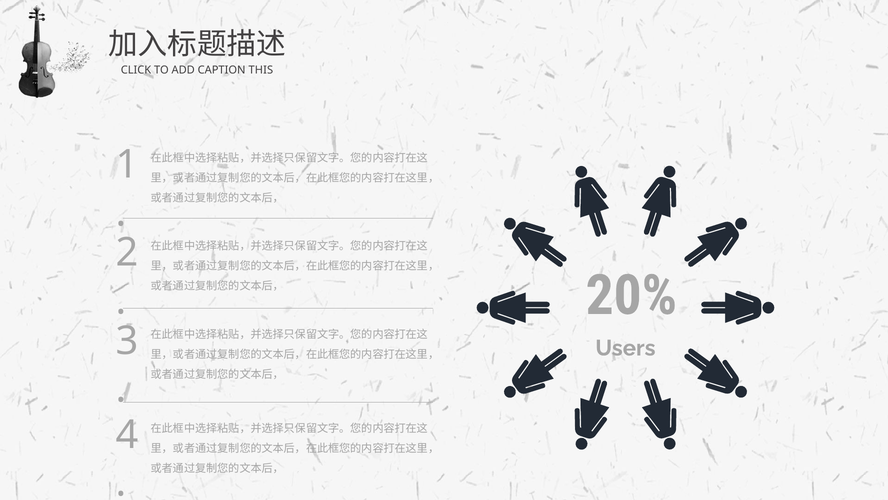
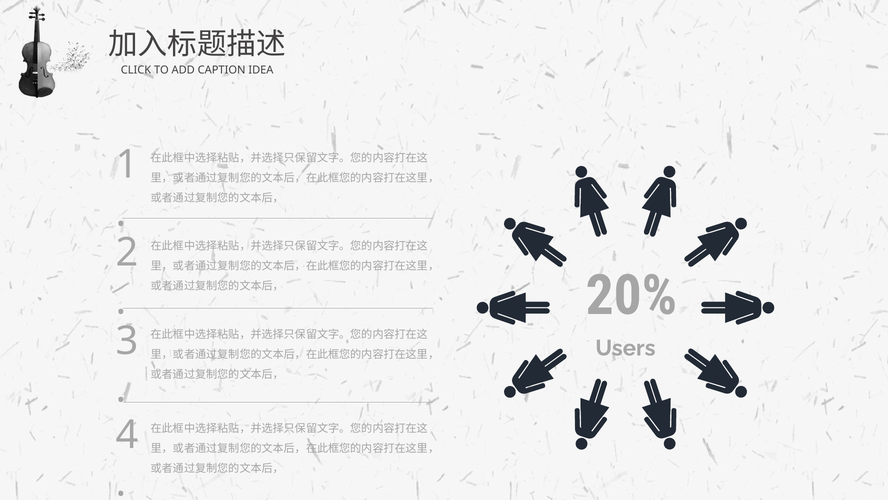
THIS: THIS -> IDEA
